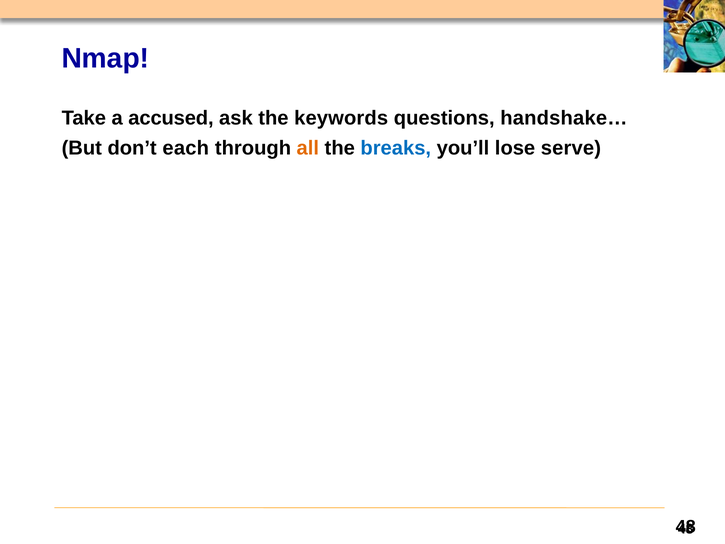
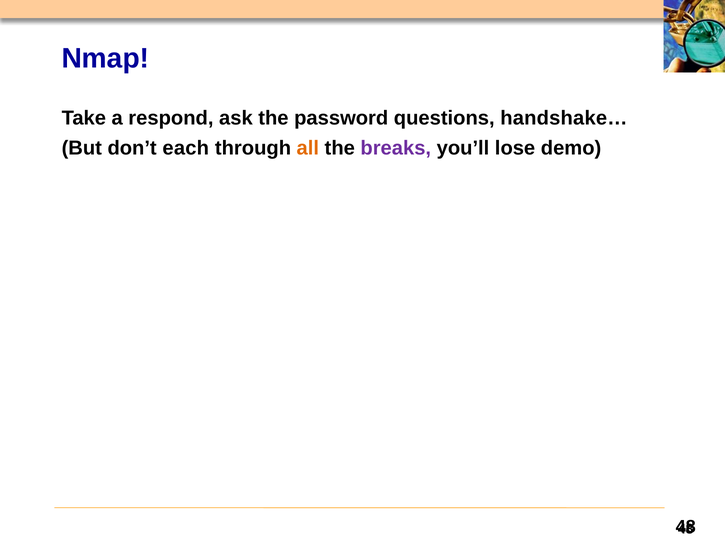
accused: accused -> respond
keywords: keywords -> password
breaks colour: blue -> purple
serve: serve -> demo
